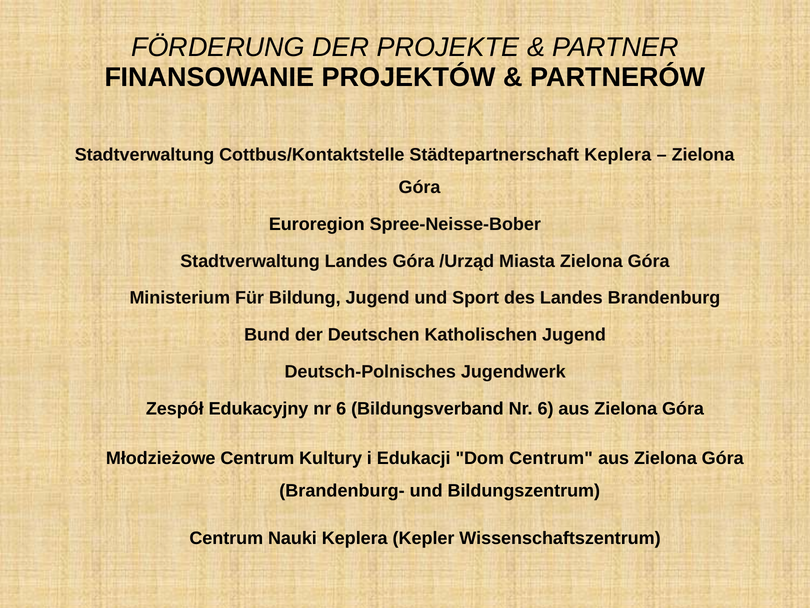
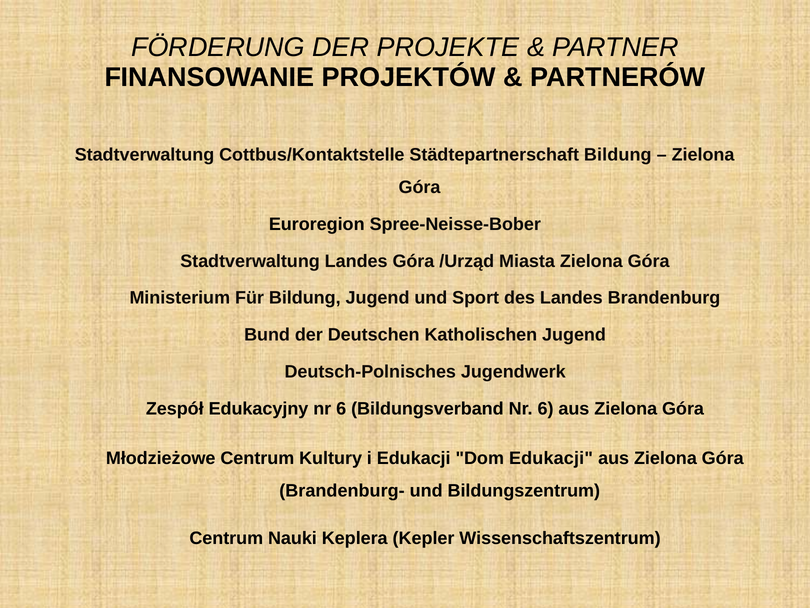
Städtepartnerschaft Keplera: Keplera -> Bildung
Dom Centrum: Centrum -> Edukacji
